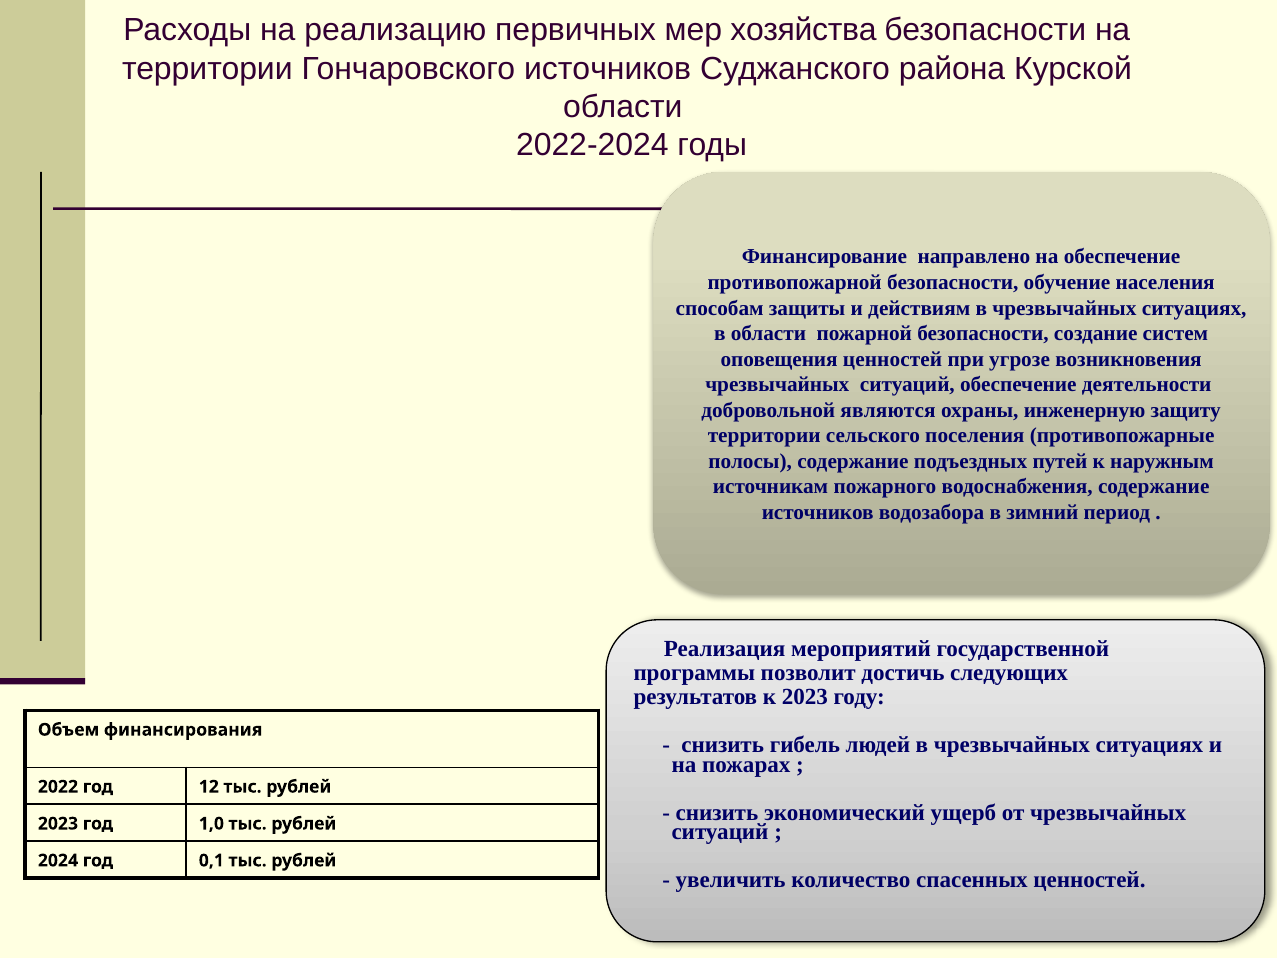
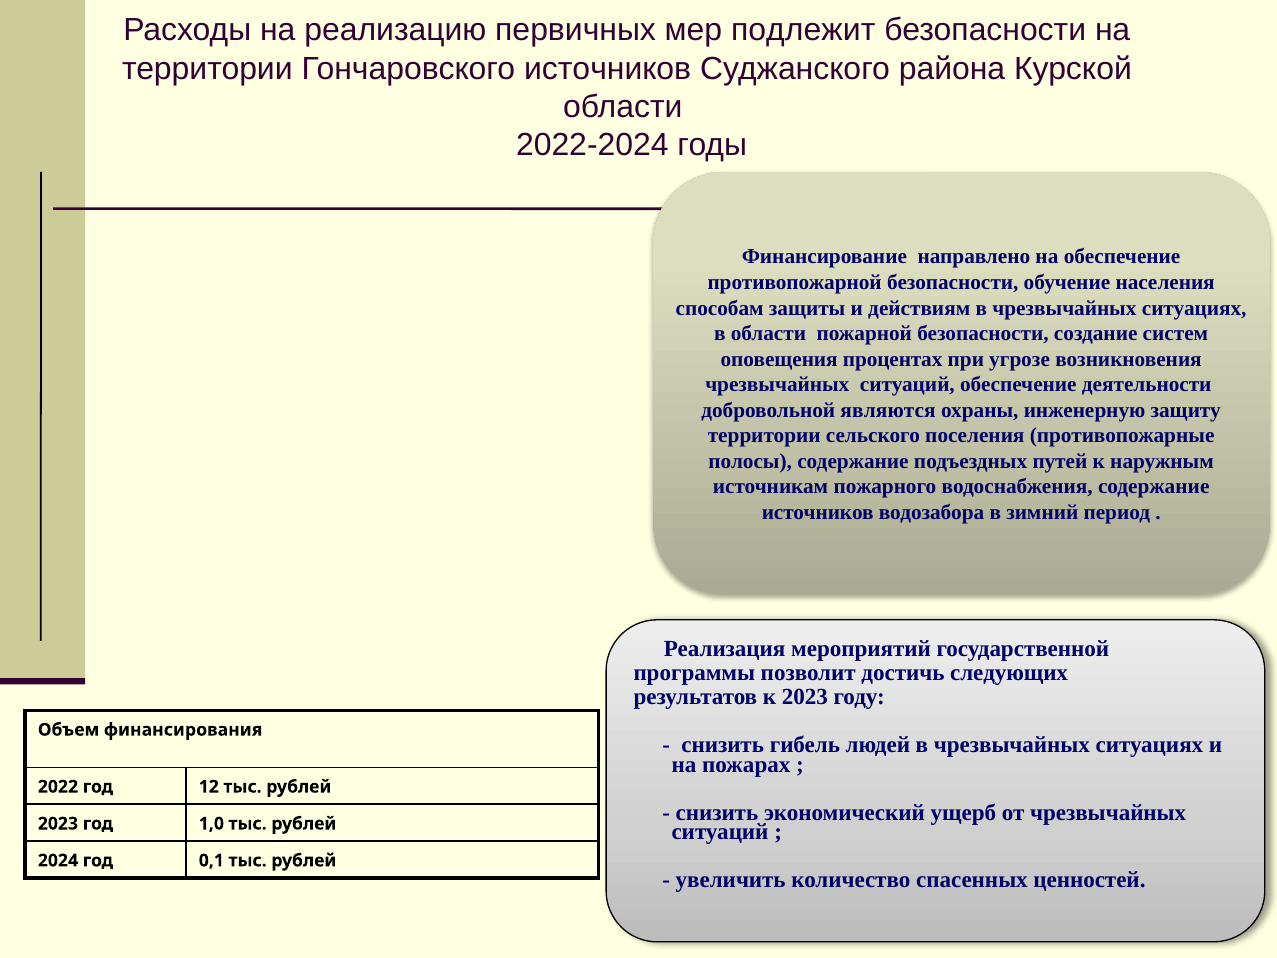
хозяйства: хозяйства -> подлежит
оповещения ценностей: ценностей -> процентах
